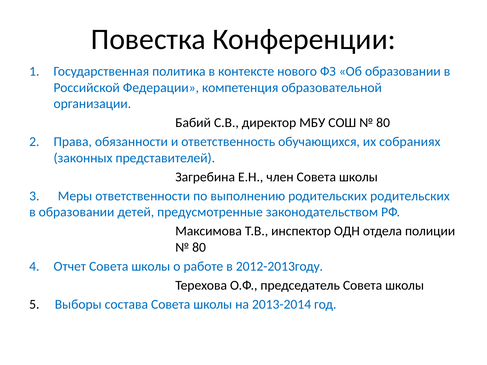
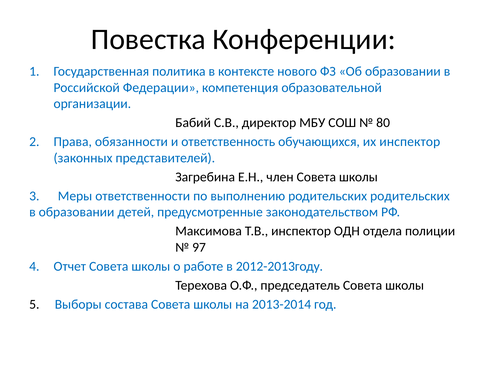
их собраниях: собраниях -> инспектор
80 at (199, 248): 80 -> 97
